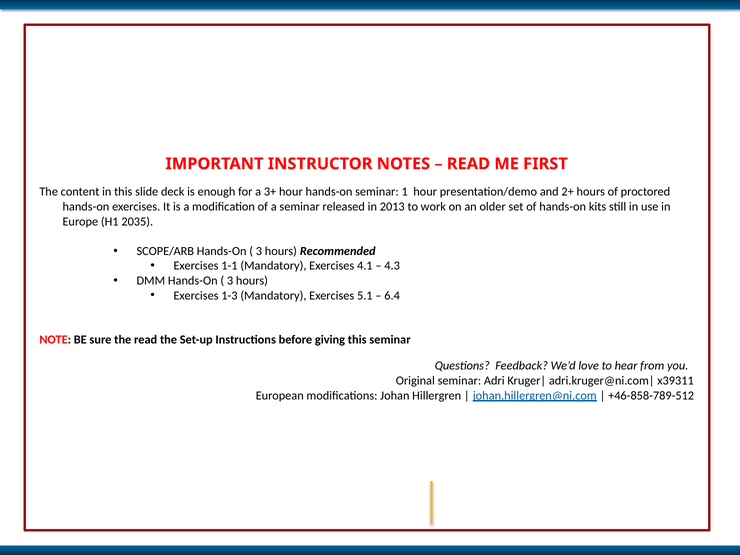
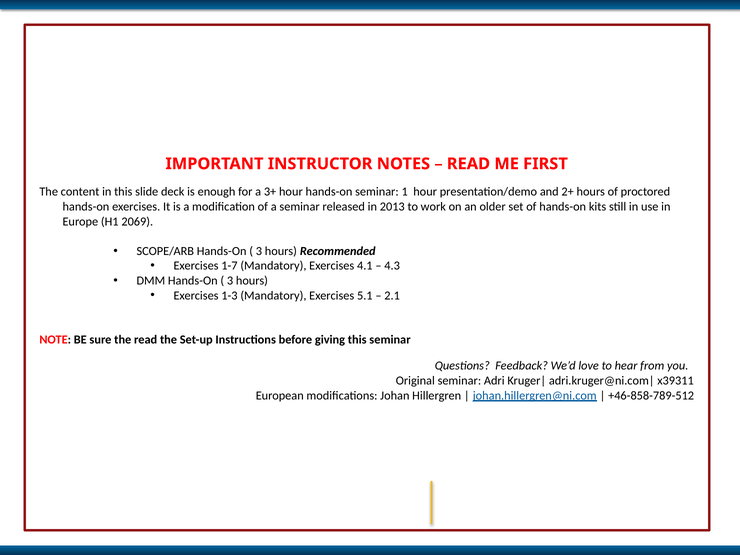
2035: 2035 -> 2069
1-1: 1-1 -> 1-7
6.4: 6.4 -> 2.1
